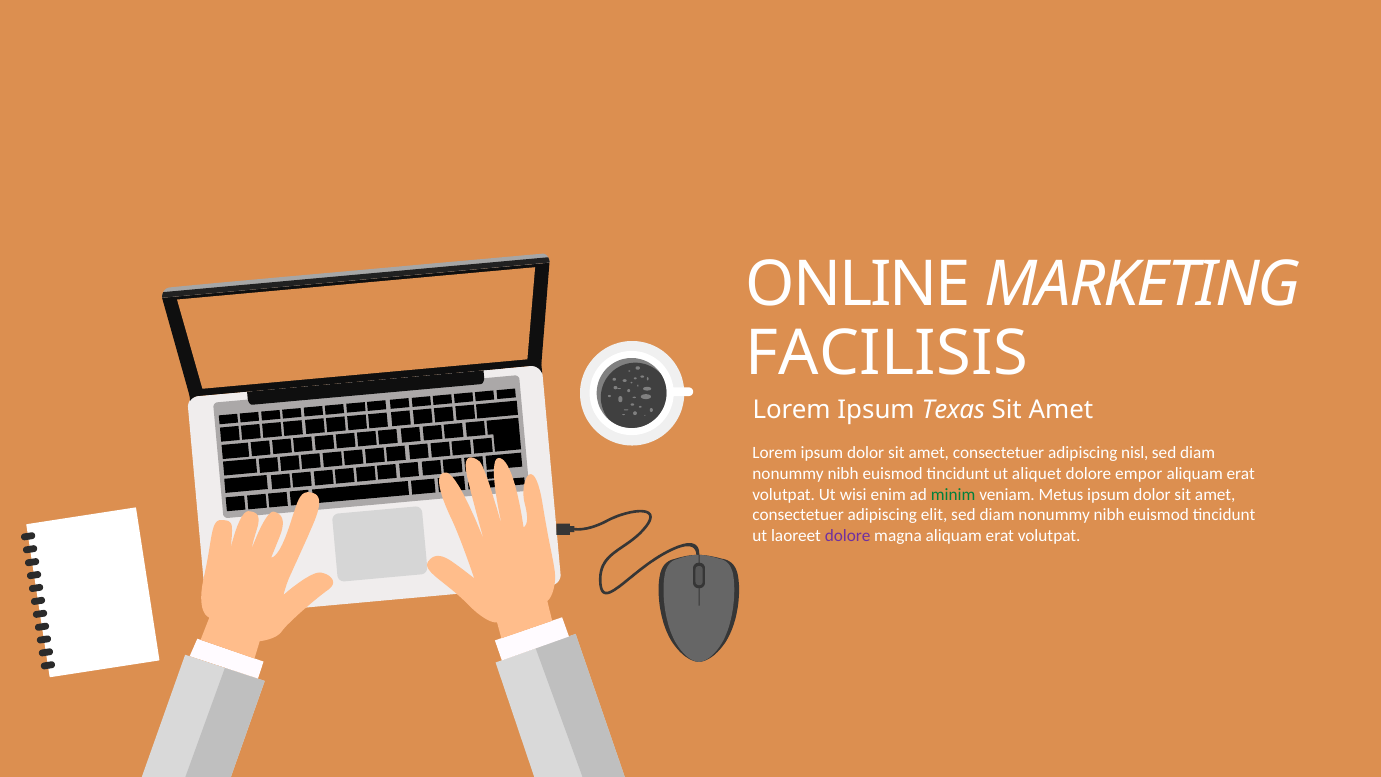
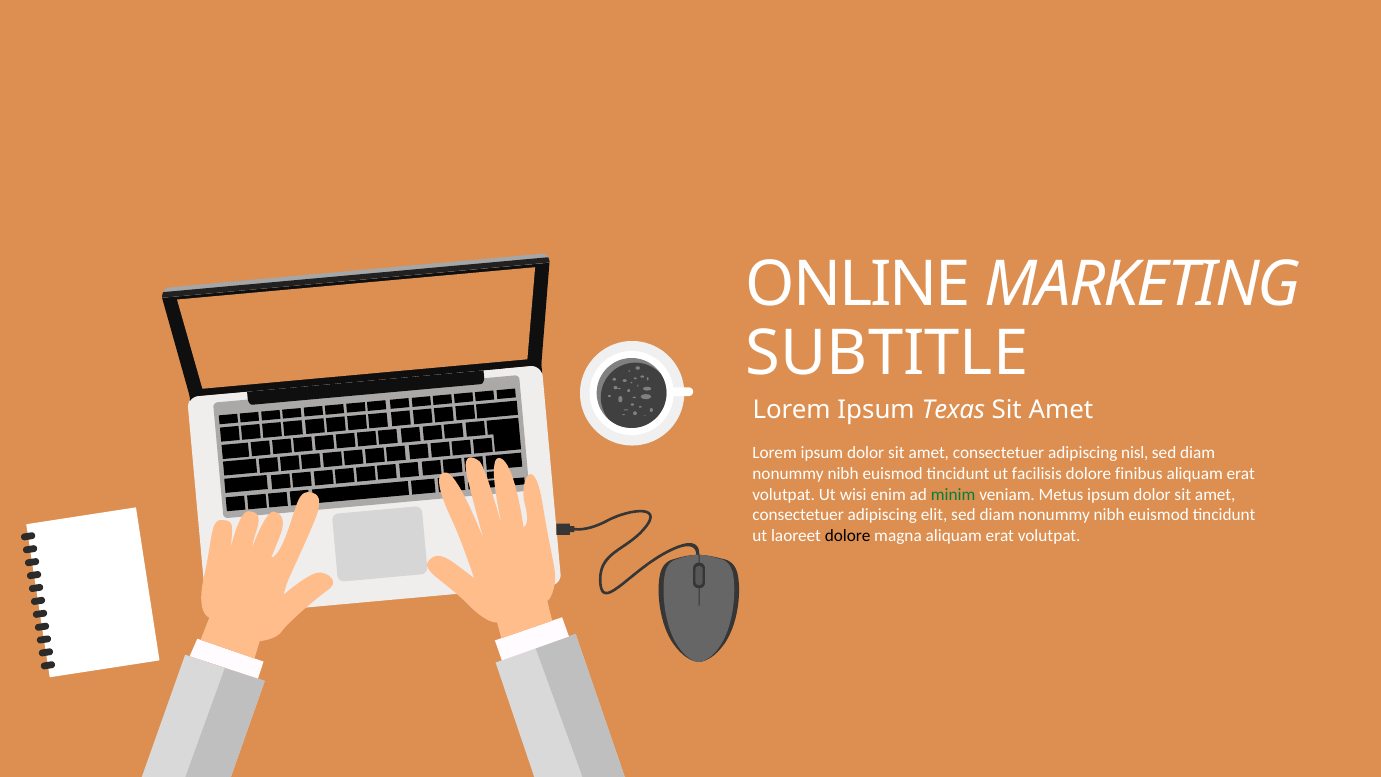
FACILISIS: FACILISIS -> SUBTITLE
aliquet: aliquet -> facilisis
empor: empor -> finibus
dolore at (848, 536) colour: purple -> black
